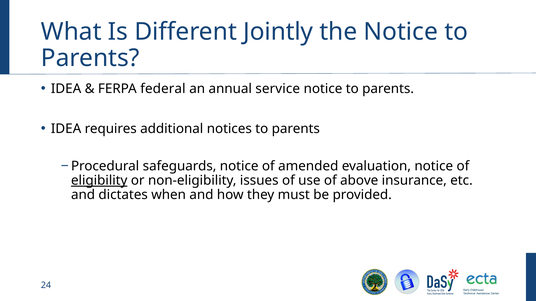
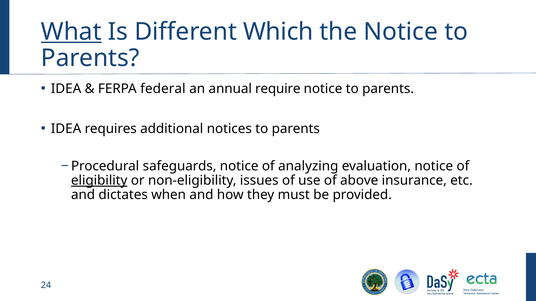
What underline: none -> present
Jointly: Jointly -> Which
service: service -> require
amended: amended -> analyzing
